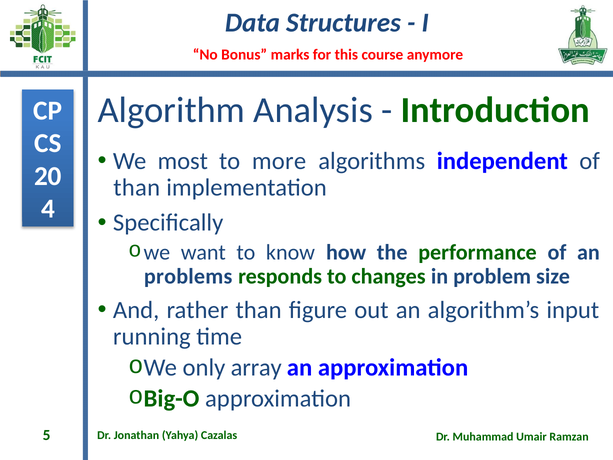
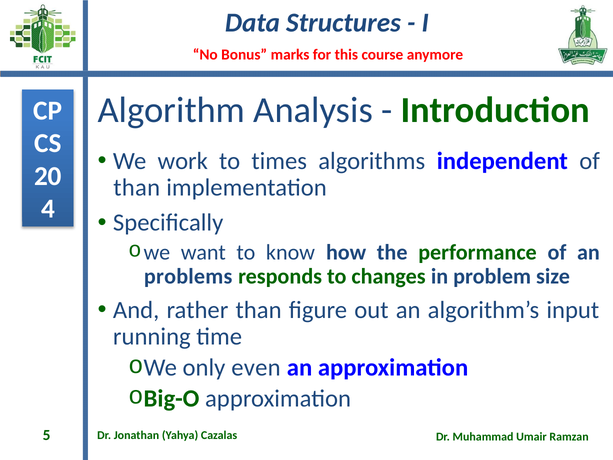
most: most -> work
more: more -> times
array: array -> even
